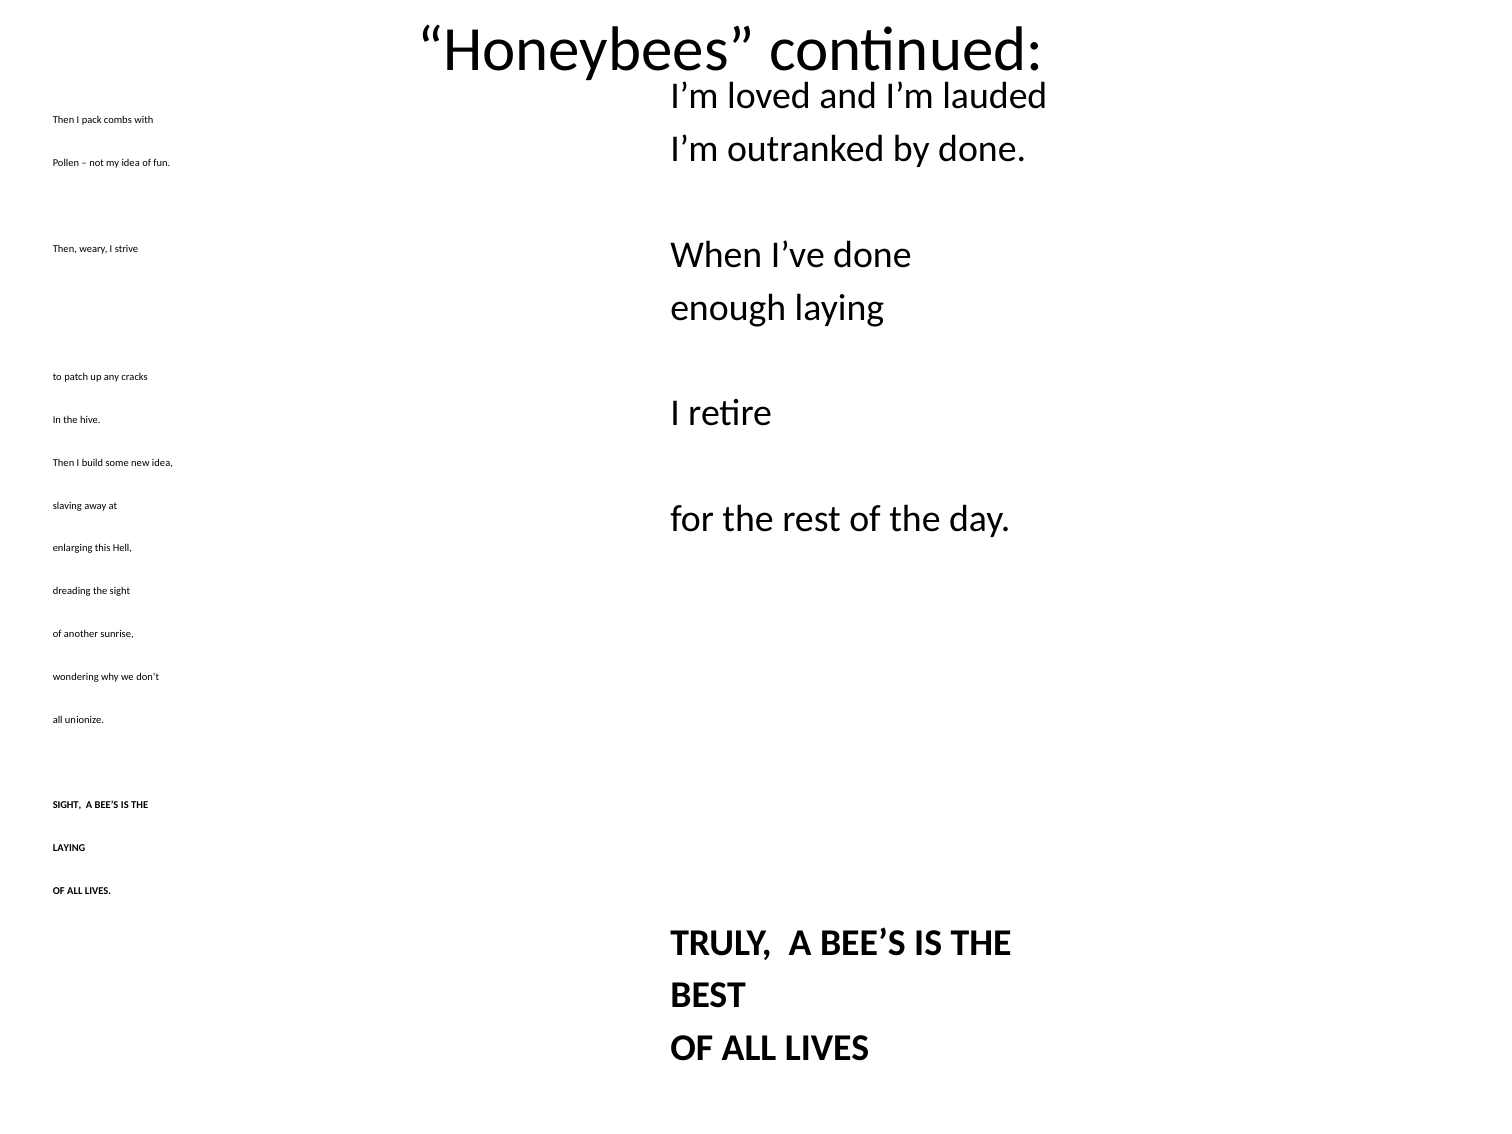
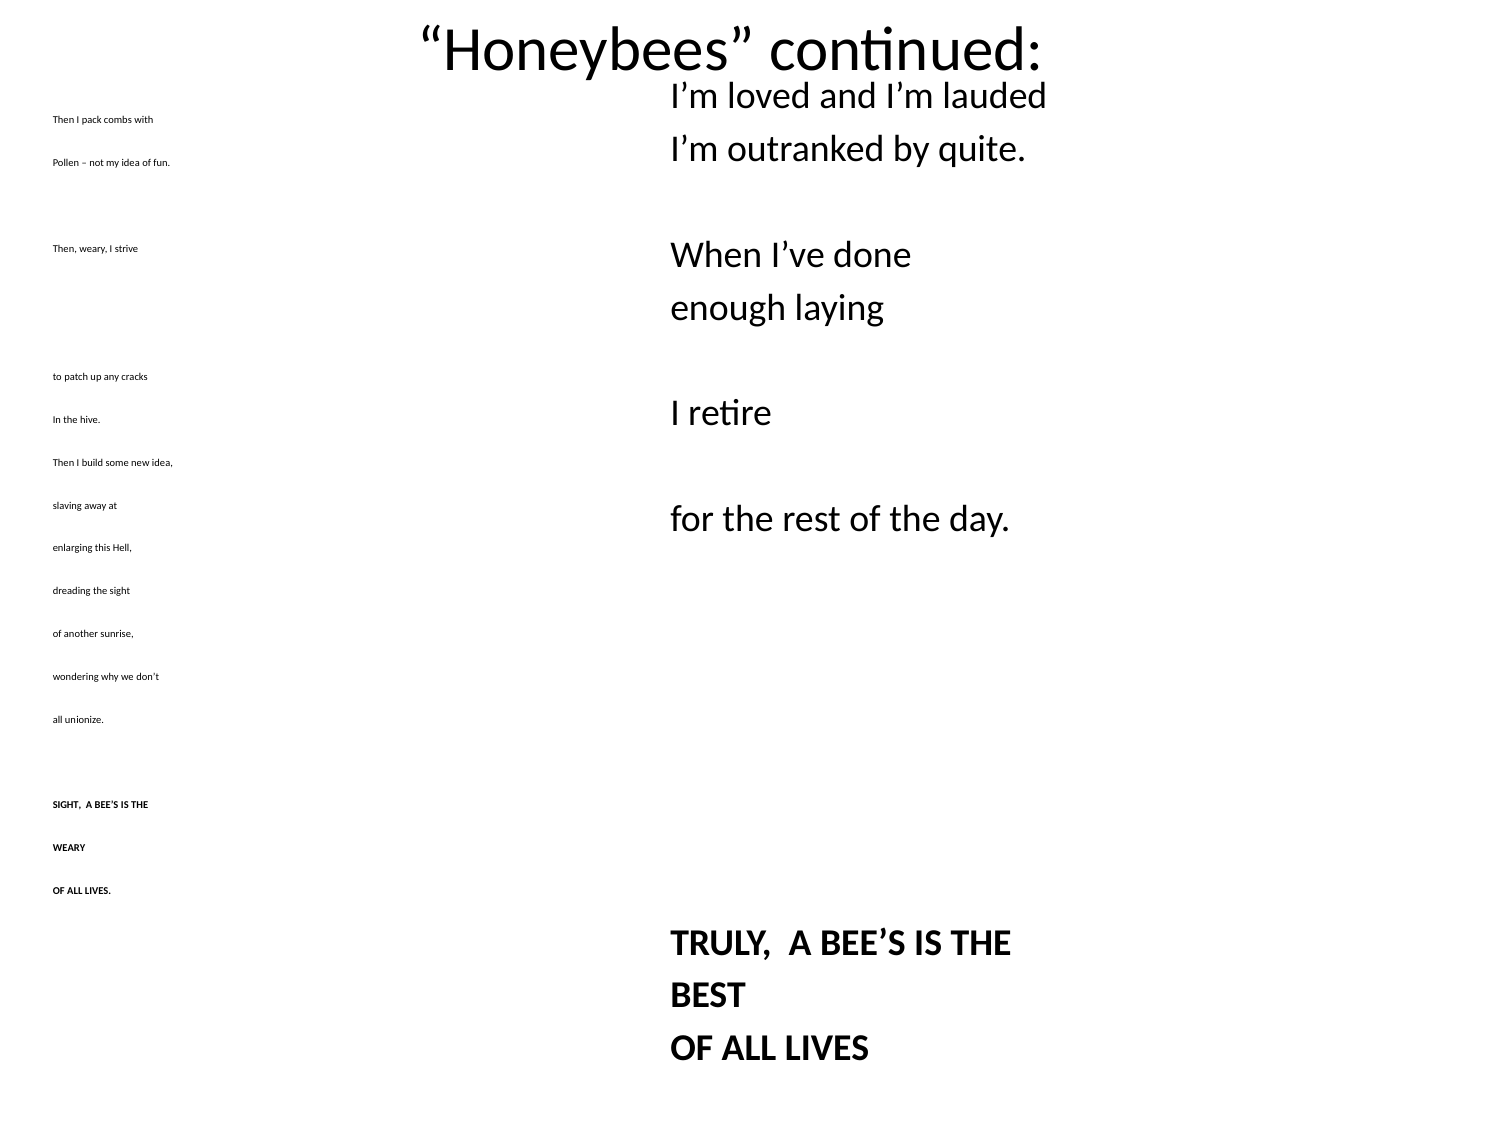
by done: done -> quite
LAYING at (69, 848): LAYING -> WEARY
